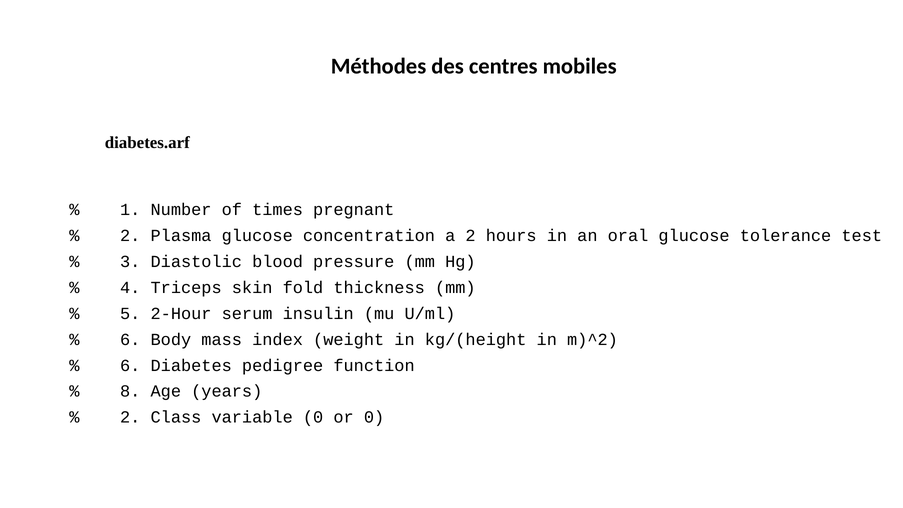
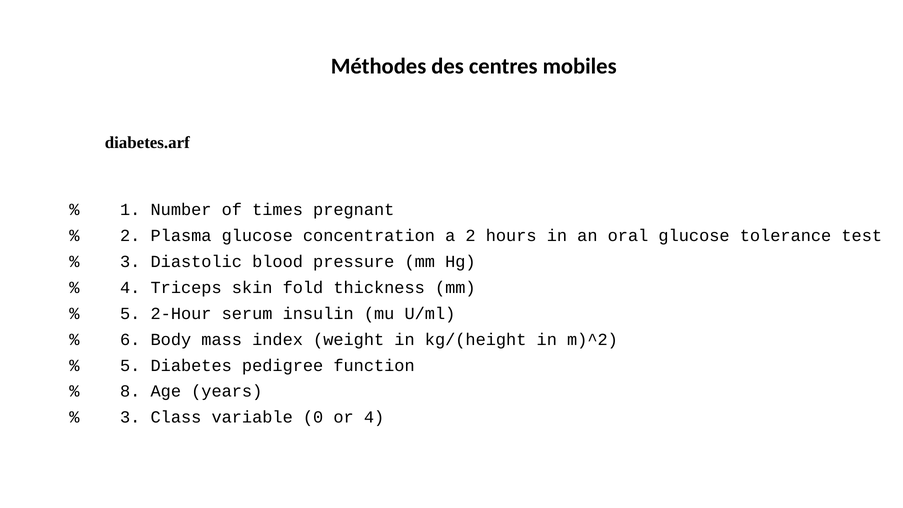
6 at (130, 365): 6 -> 5
2 at (130, 417): 2 -> 3
or 0: 0 -> 4
